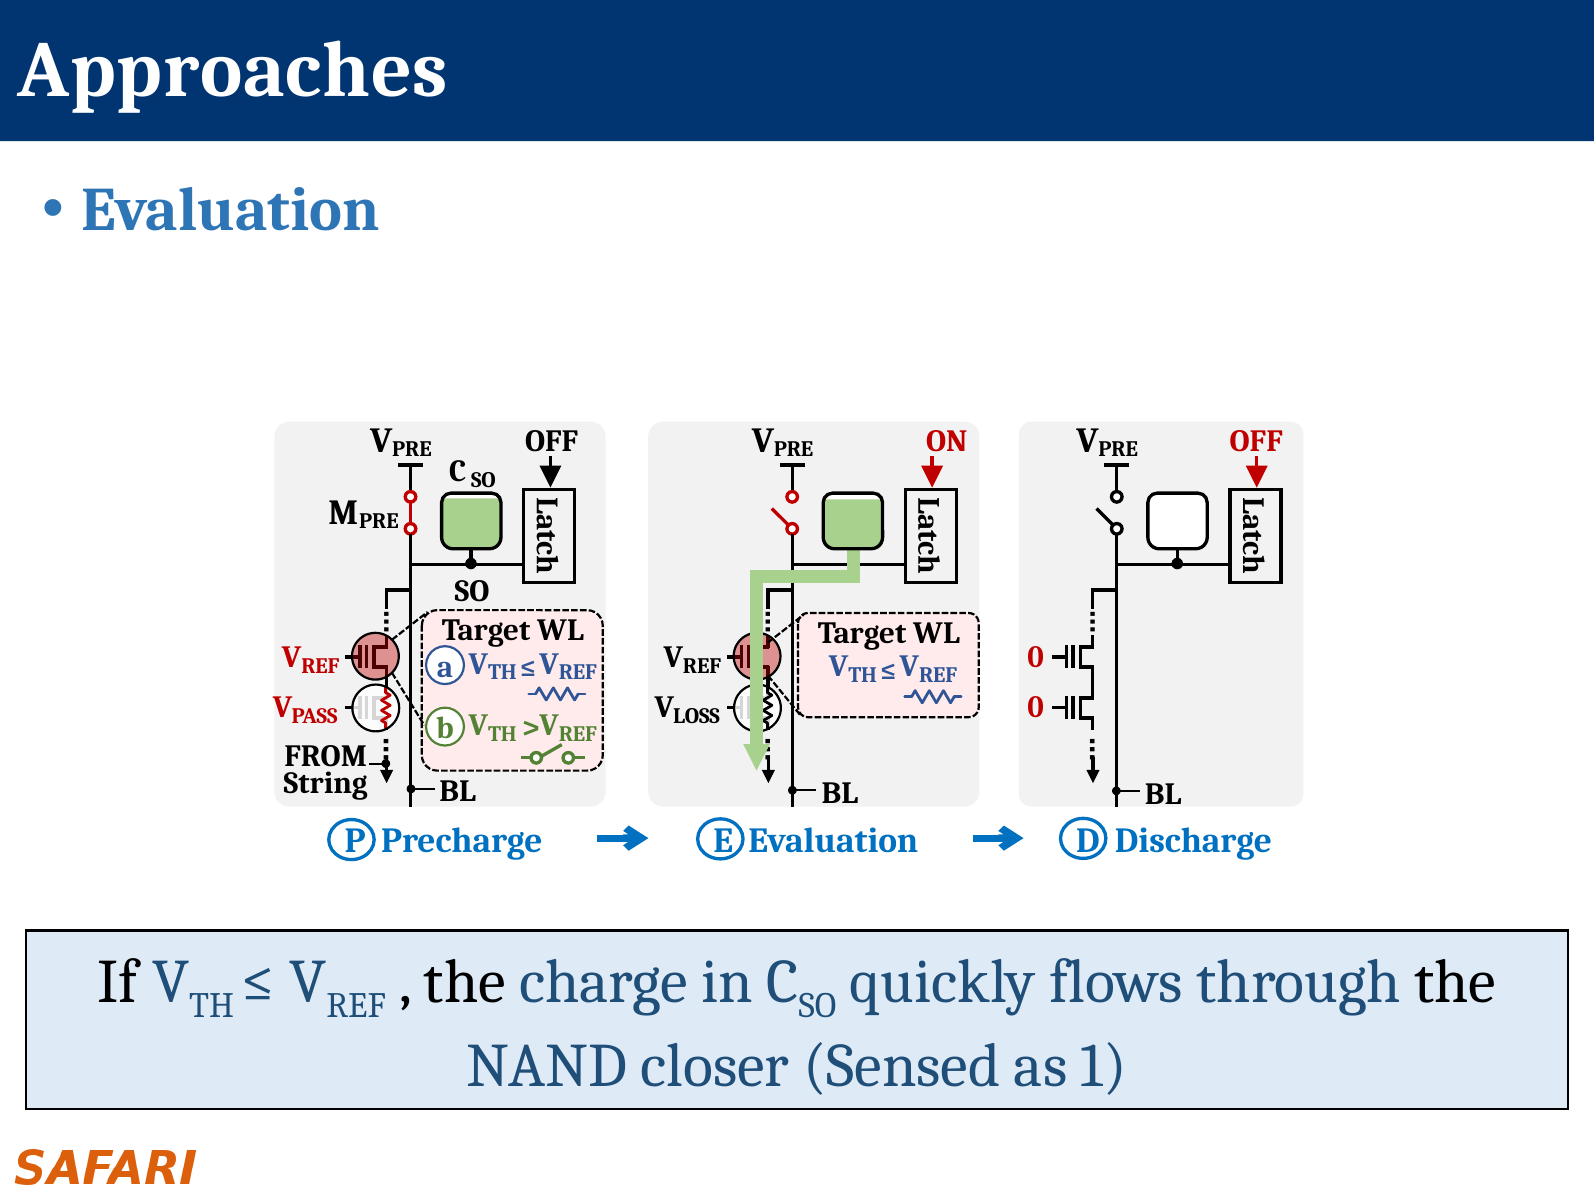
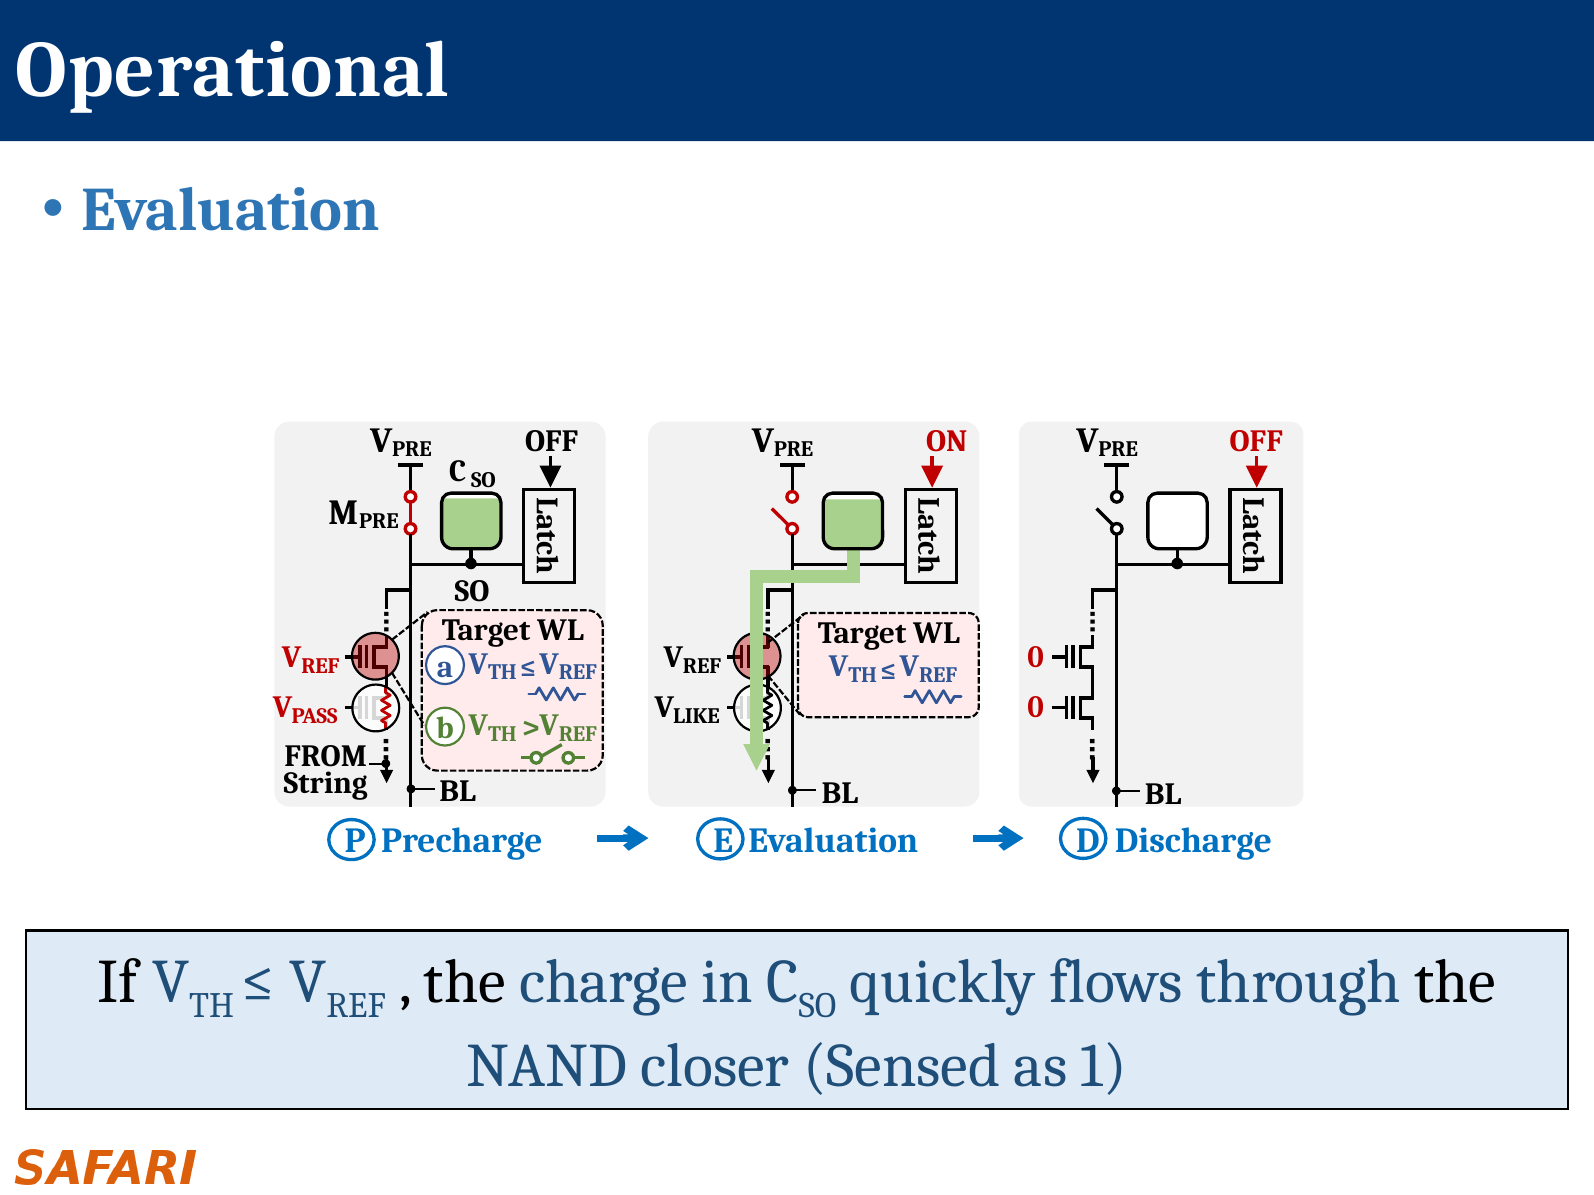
Approaches: Approaches -> Operational
LOSS: LOSS -> LIKE
